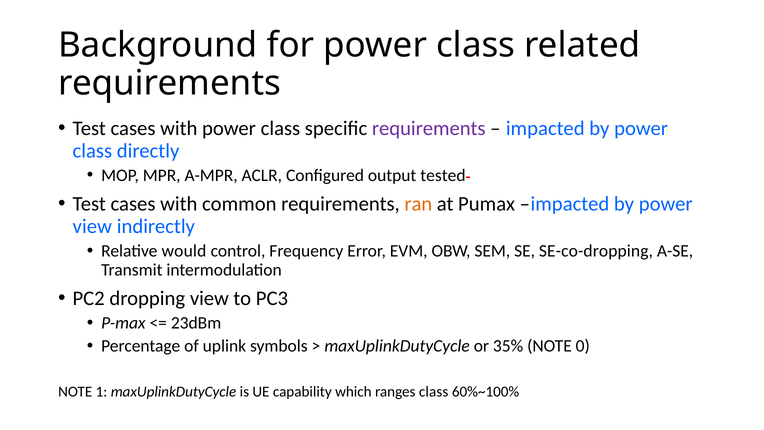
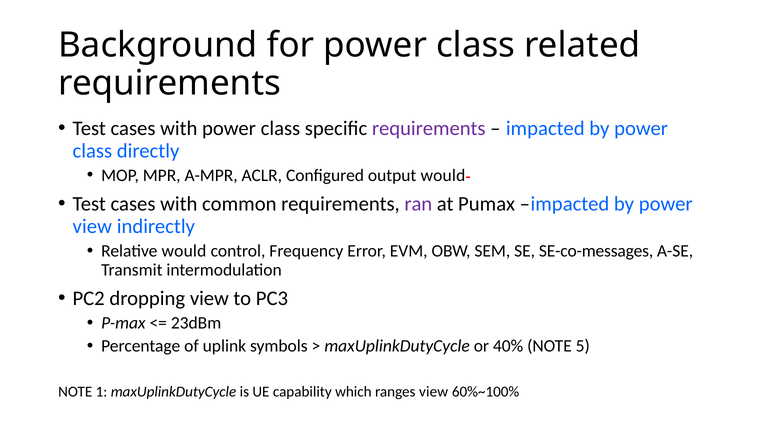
output tested: tested -> would
ran colour: orange -> purple
SE-co-dropping: SE-co-dropping -> SE-co-messages
35%: 35% -> 40%
0: 0 -> 5
ranges class: class -> view
